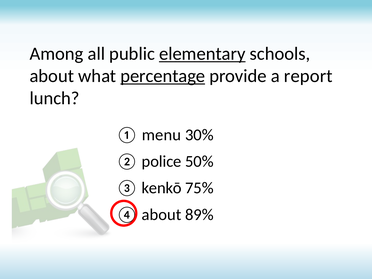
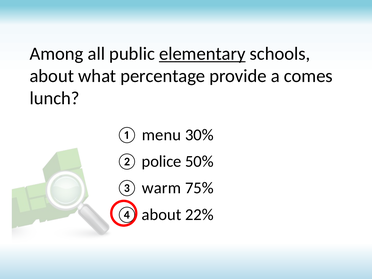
percentage underline: present -> none
report: report -> comes
kenkō: kenkō -> warm
89%: 89% -> 22%
